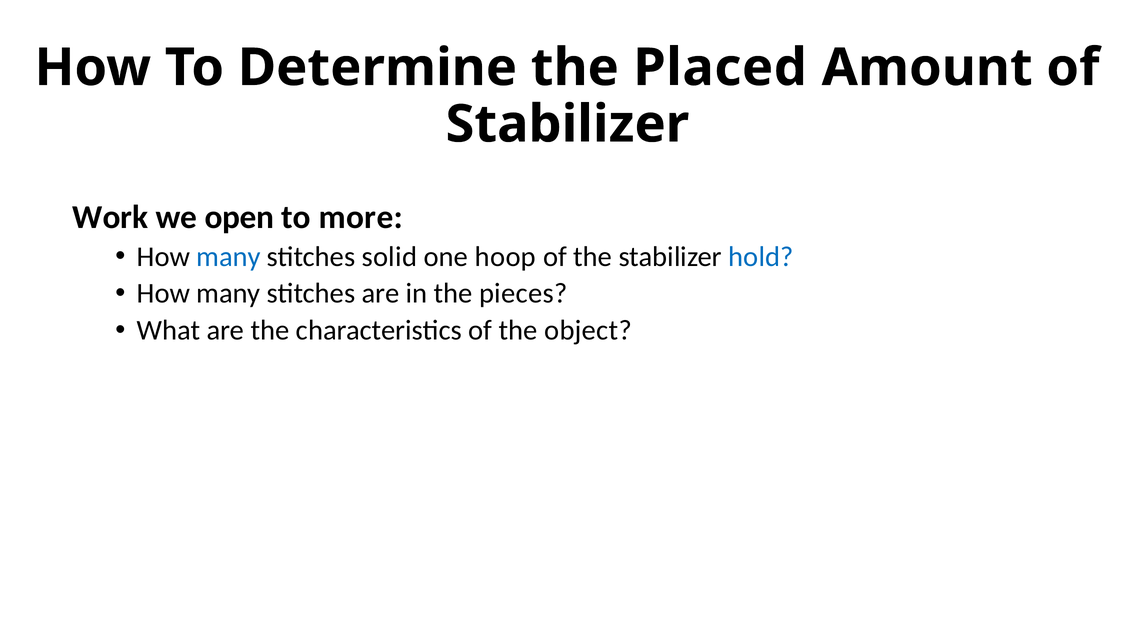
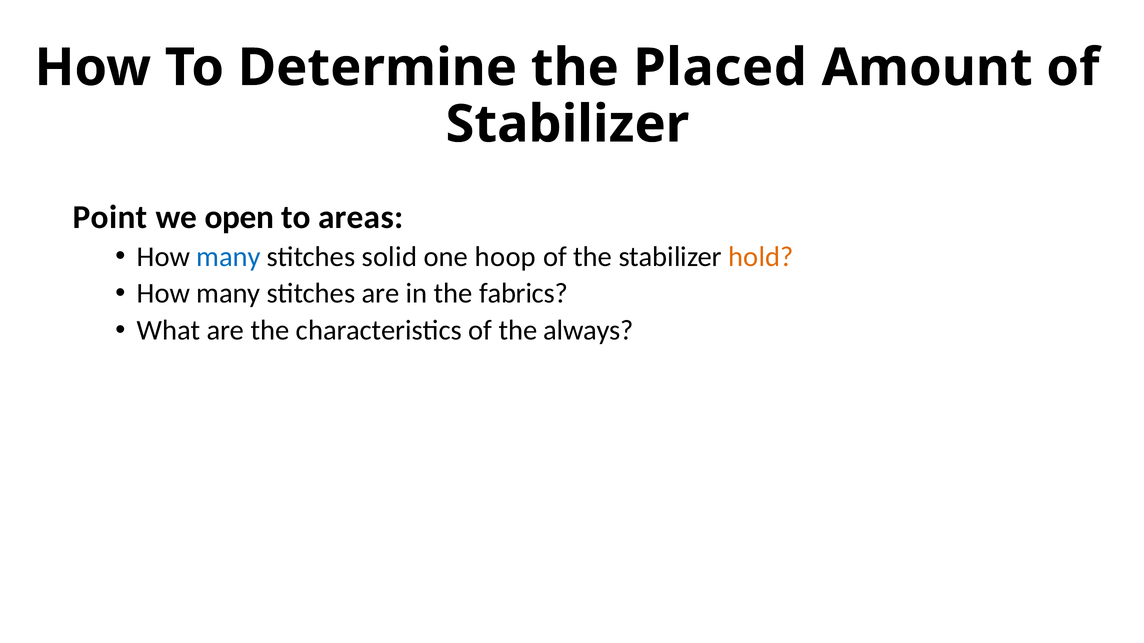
Work: Work -> Point
more: more -> areas
hold colour: blue -> orange
pieces: pieces -> fabrics
object: object -> always
